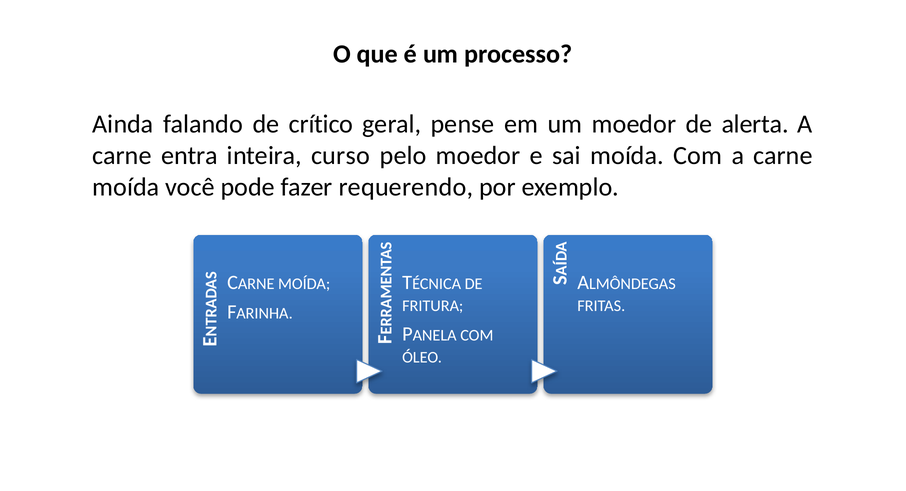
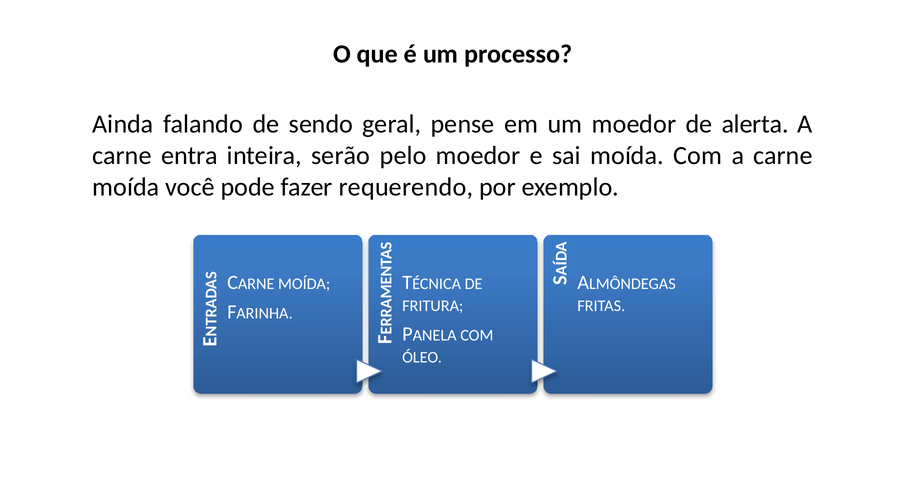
crítico: crítico -> sendo
curso: curso -> serão
